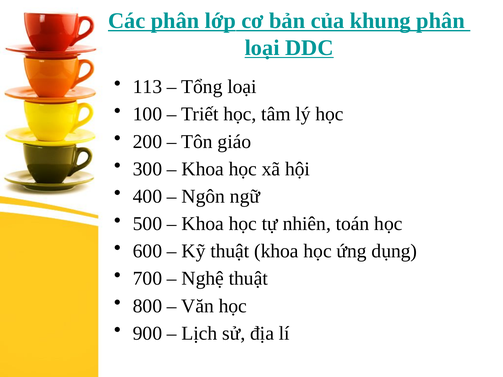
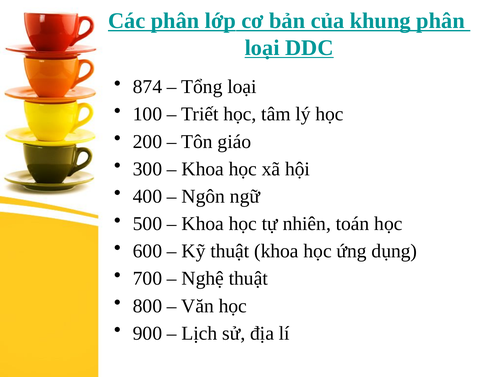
113: 113 -> 874
